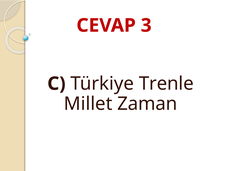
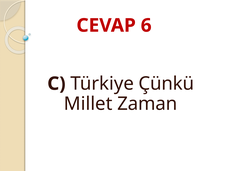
3: 3 -> 6
Trenle: Trenle -> Çünkü
